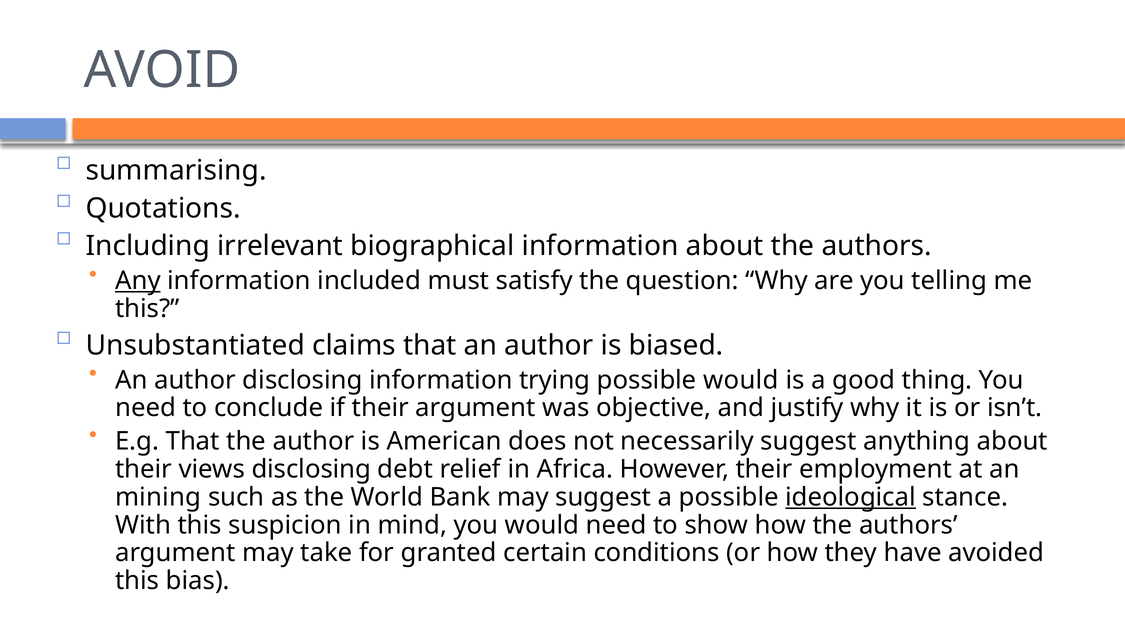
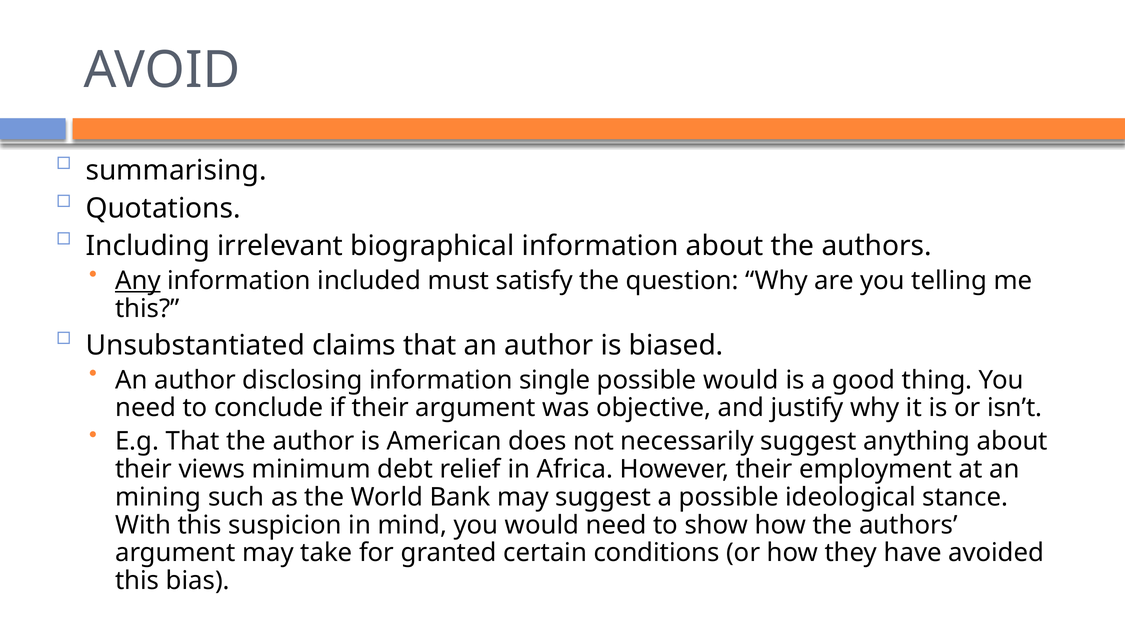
trying: trying -> single
views disclosing: disclosing -> minimum
ideological underline: present -> none
